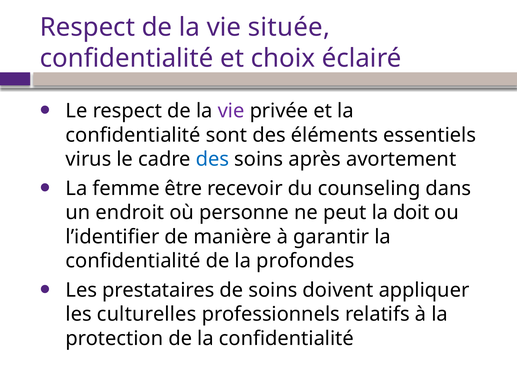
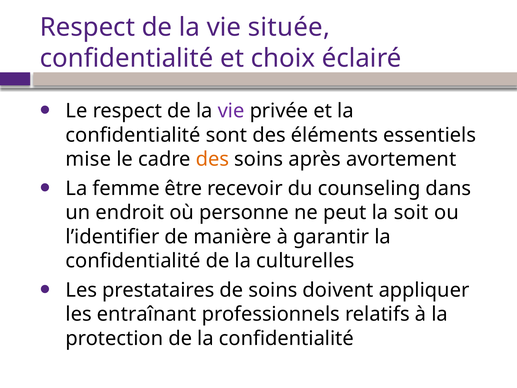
virus: virus -> mise
des at (212, 159) colour: blue -> orange
doit: doit -> soit
profondes: profondes -> culturelles
culturelles: culturelles -> entraînant
